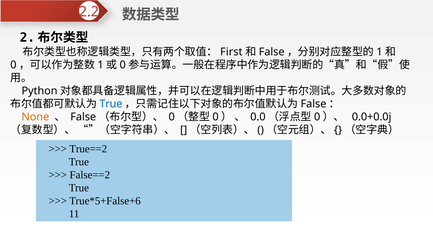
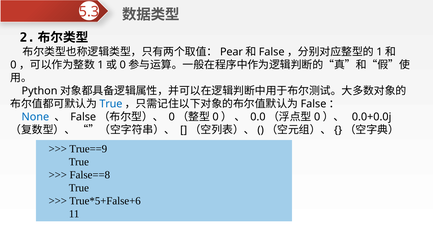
2.2: 2.2 -> 5.3
First: First -> Pear
None colour: orange -> blue
True==2: True==2 -> True==9
False==2: False==2 -> False==8
